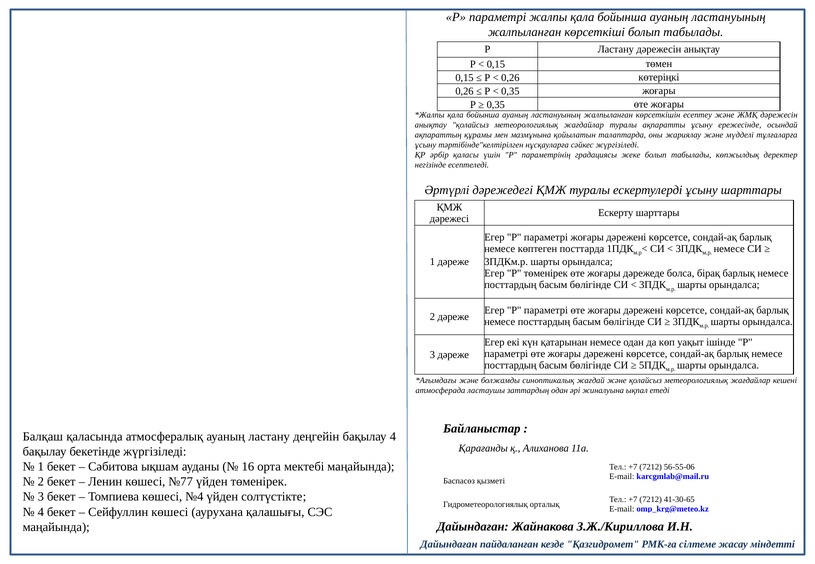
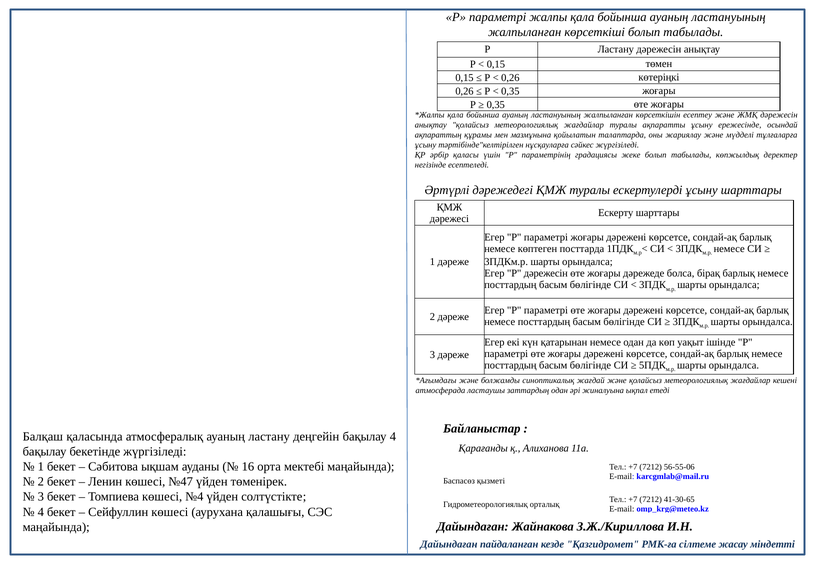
P төменірек: төменірек -> дәрежесін
№77: №77 -> №47
